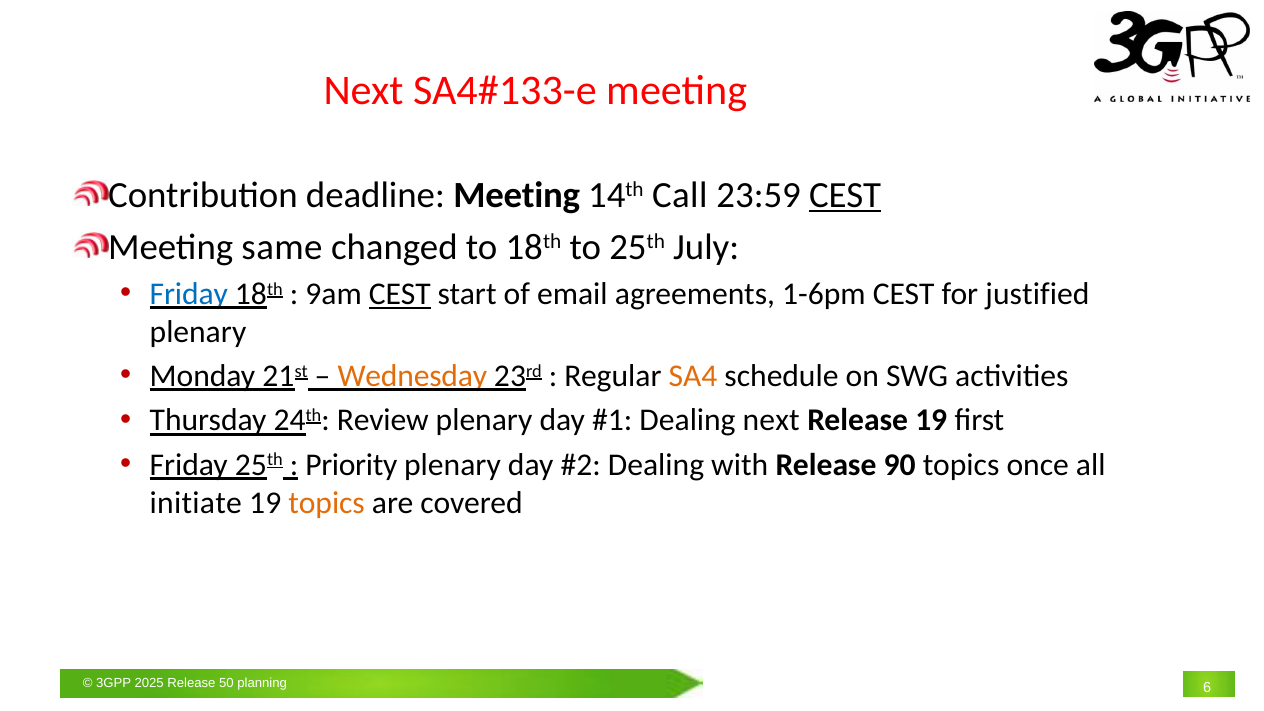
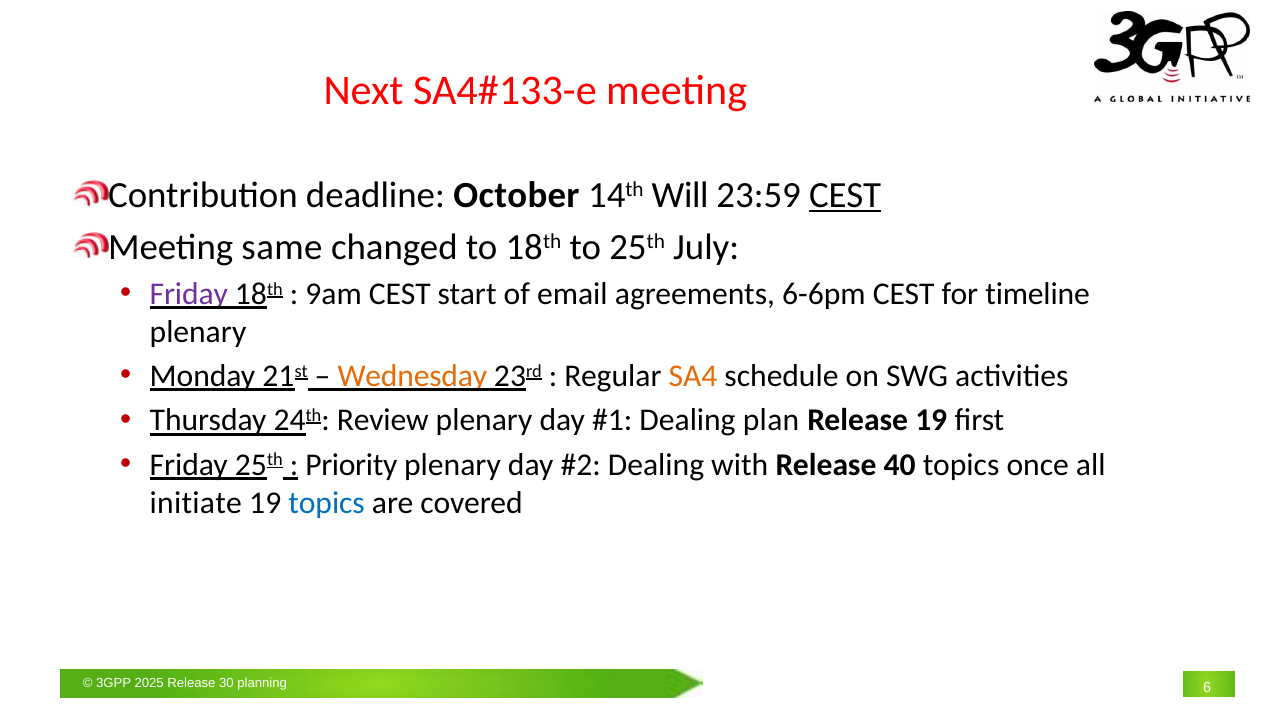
deadline Meeting: Meeting -> October
Call: Call -> Will
Friday at (189, 294) colour: blue -> purple
CEST at (400, 294) underline: present -> none
1-6pm: 1-6pm -> 6-6pm
justified: justified -> timeline
Dealing next: next -> plan
90: 90 -> 40
topics at (327, 503) colour: orange -> blue
50: 50 -> 30
